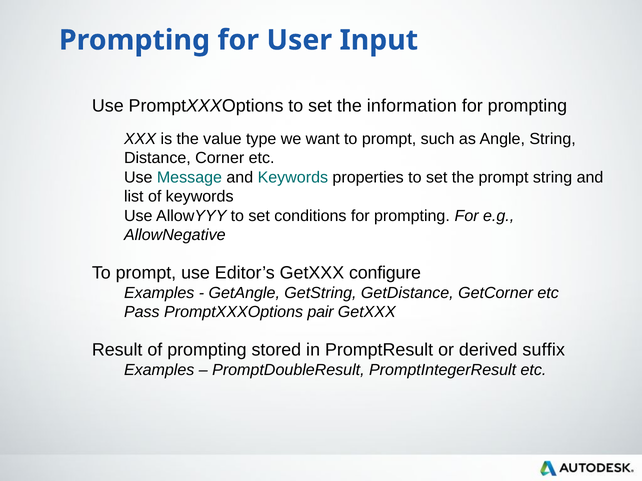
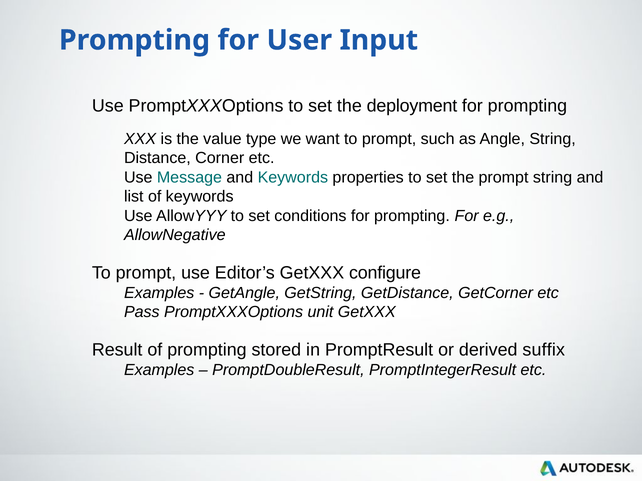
information: information -> deployment
pair: pair -> unit
